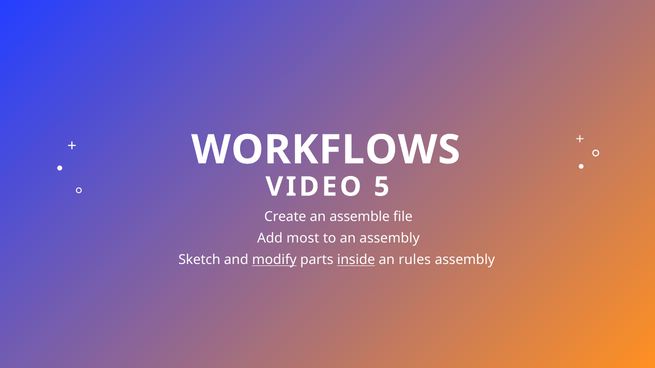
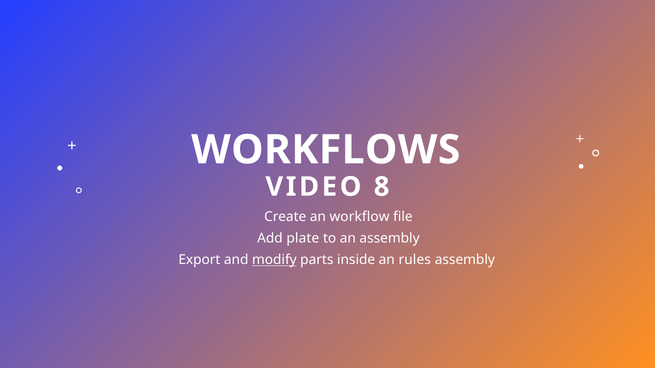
5: 5 -> 8
assemble: assemble -> workflow
most: most -> plate
Sketch: Sketch -> Export
inside underline: present -> none
